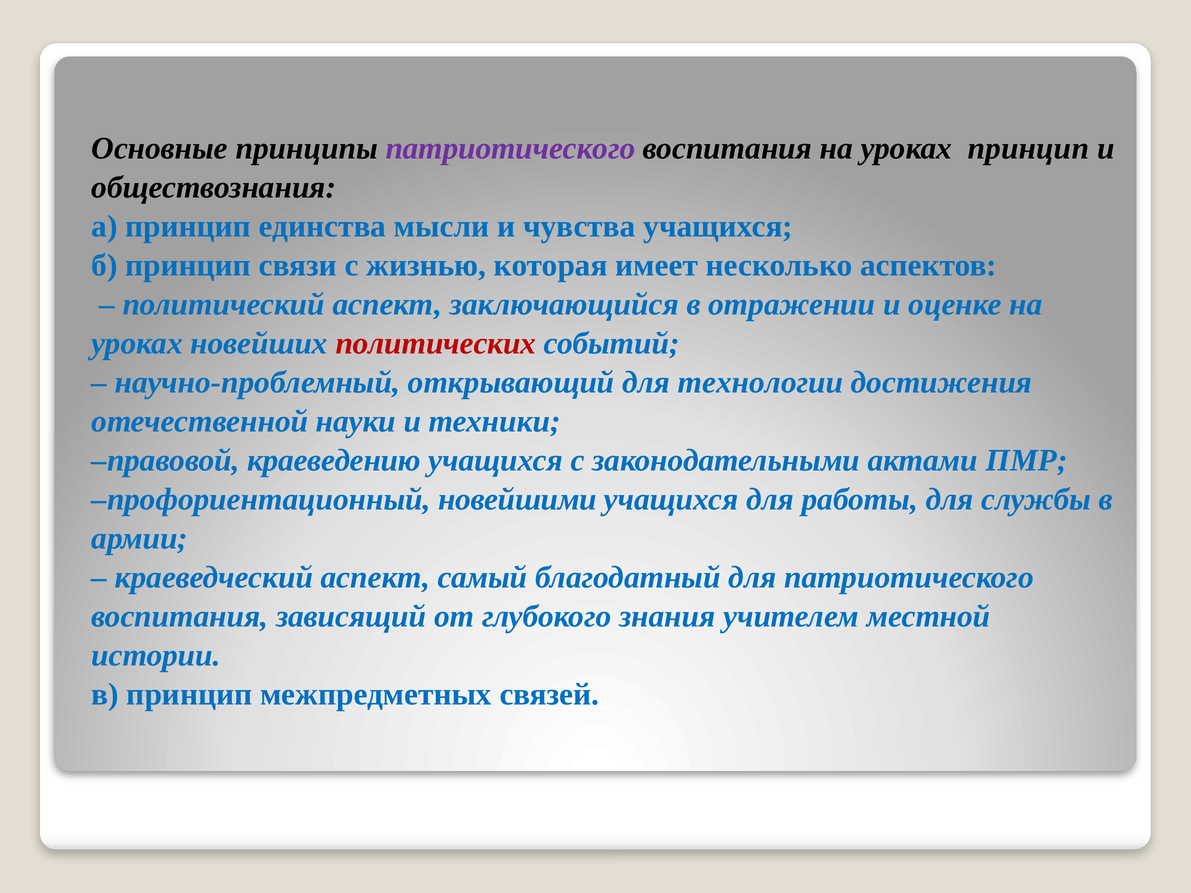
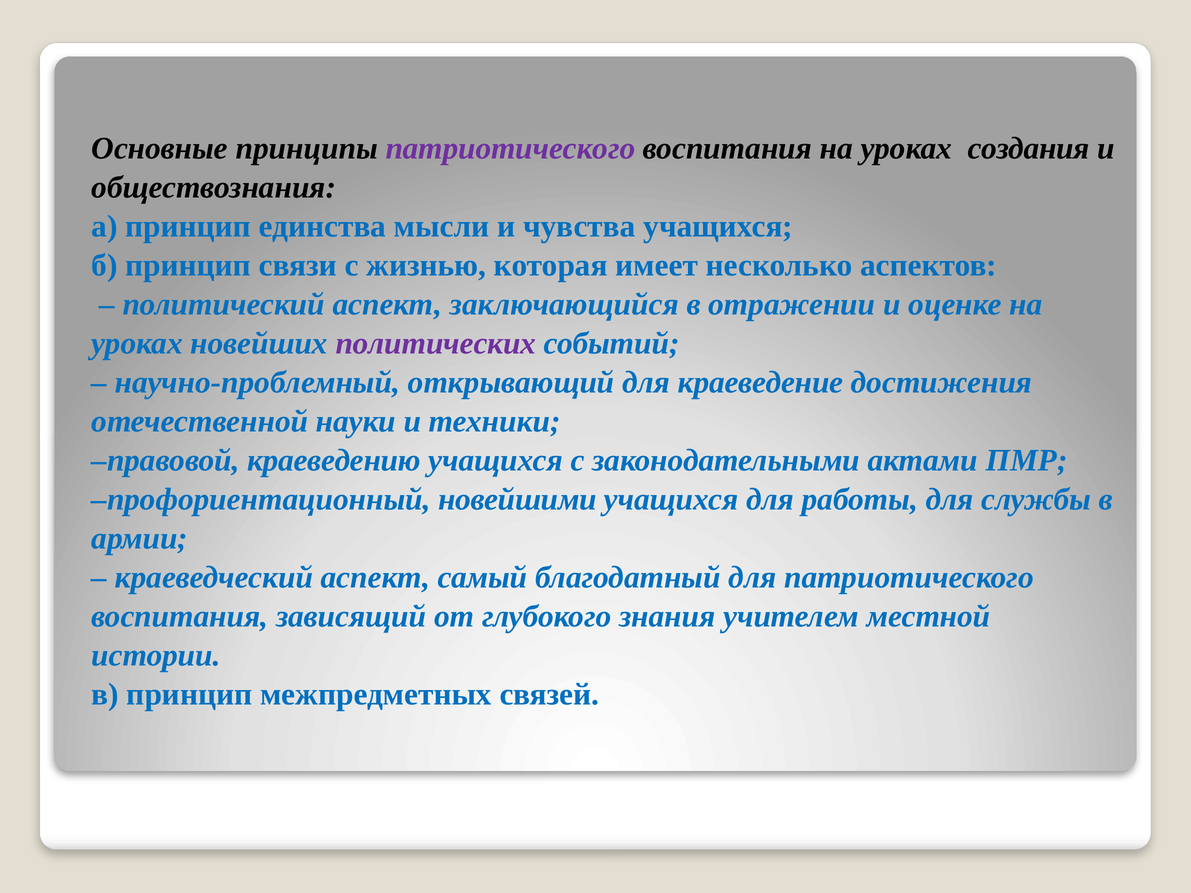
уроках принцип: принцип -> создания
политических colour: red -> purple
технологии: технологии -> краеведение
